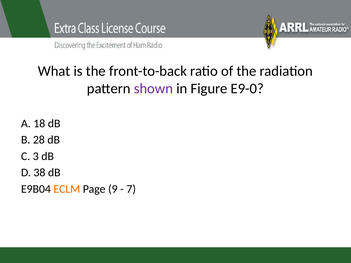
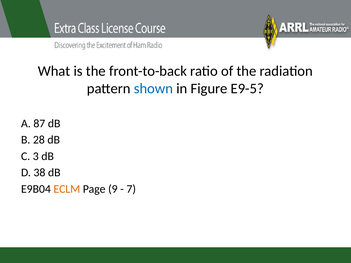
shown colour: purple -> blue
E9-0: E9-0 -> E9-5
18: 18 -> 87
